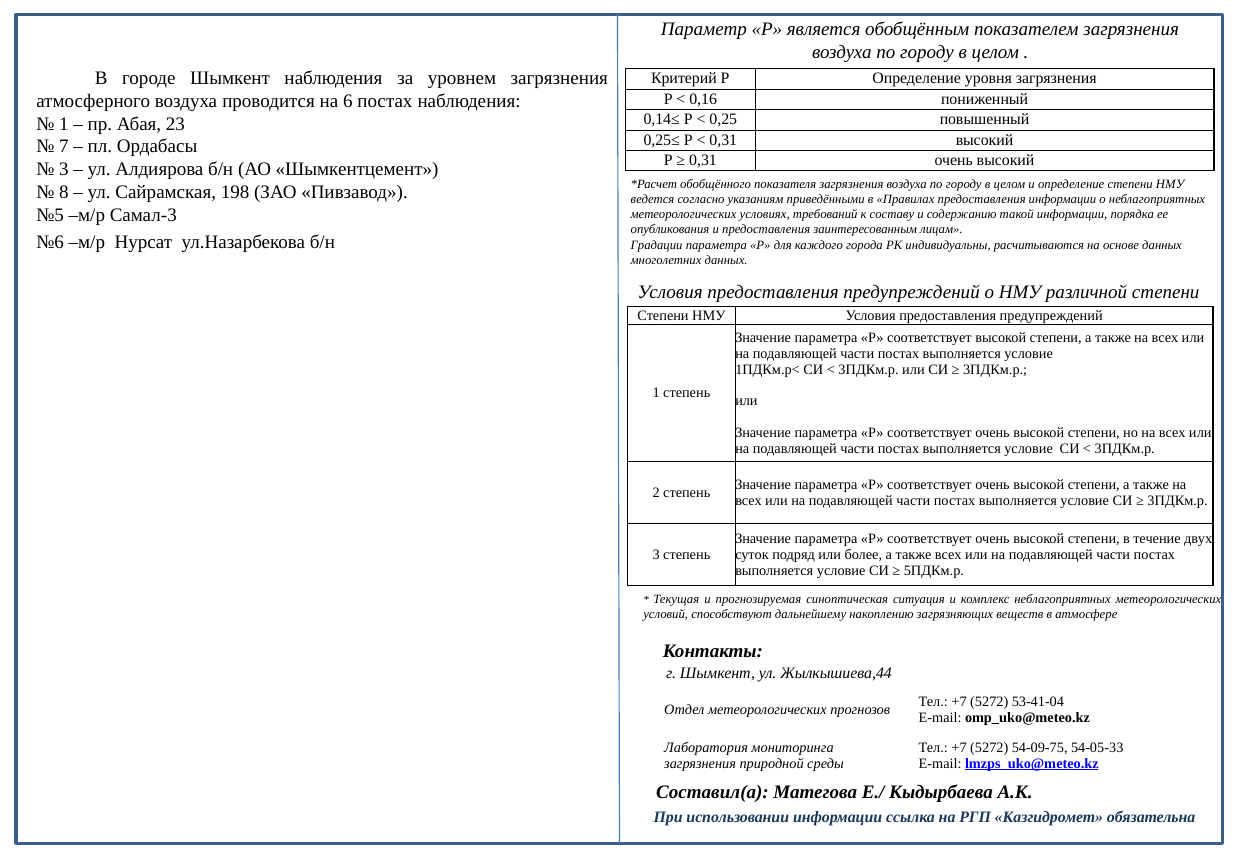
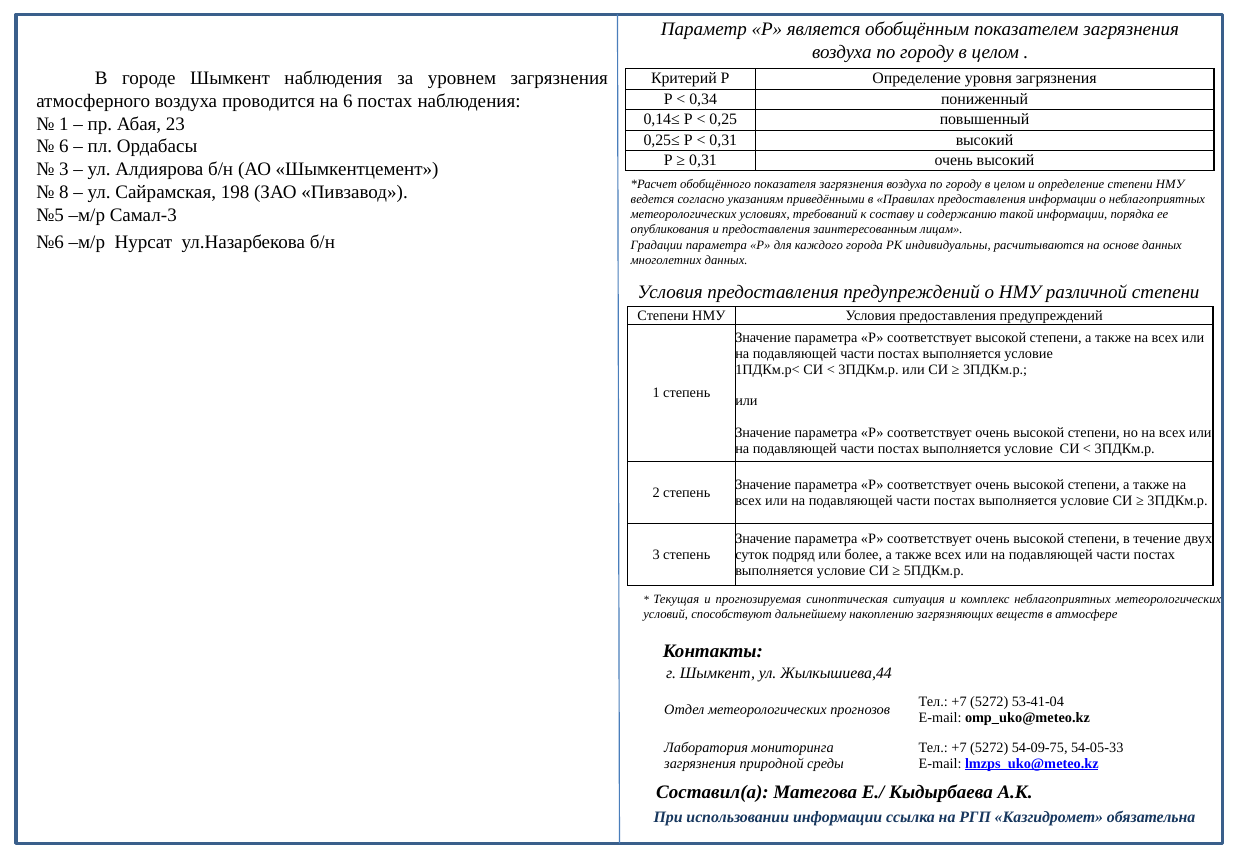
0,16: 0,16 -> 0,34
7 at (64, 147): 7 -> 6
